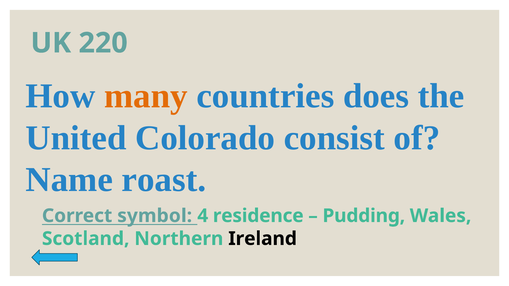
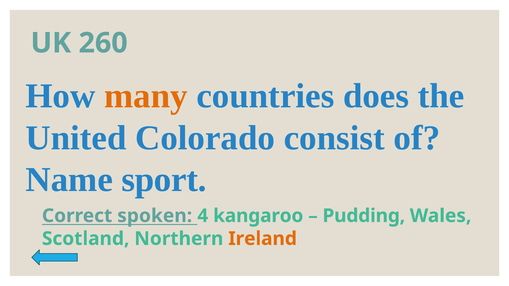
220: 220 -> 260
roast: roast -> sport
symbol: symbol -> spoken
residence: residence -> kangaroo
Ireland colour: black -> orange
